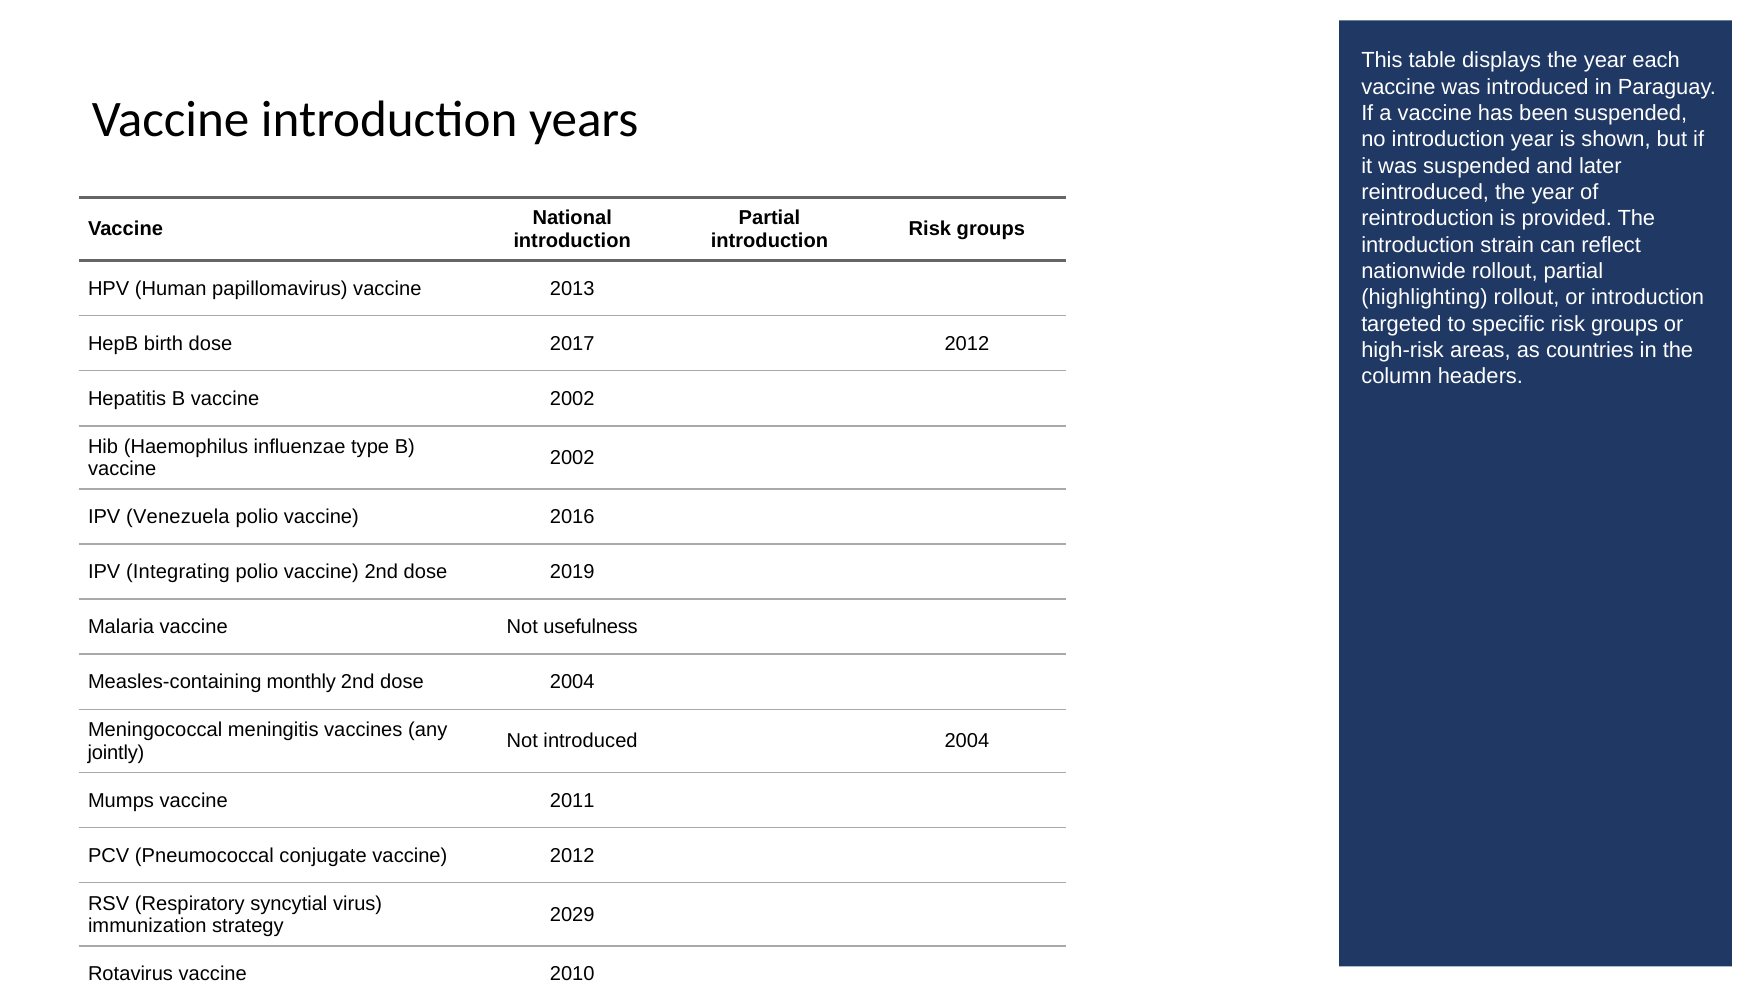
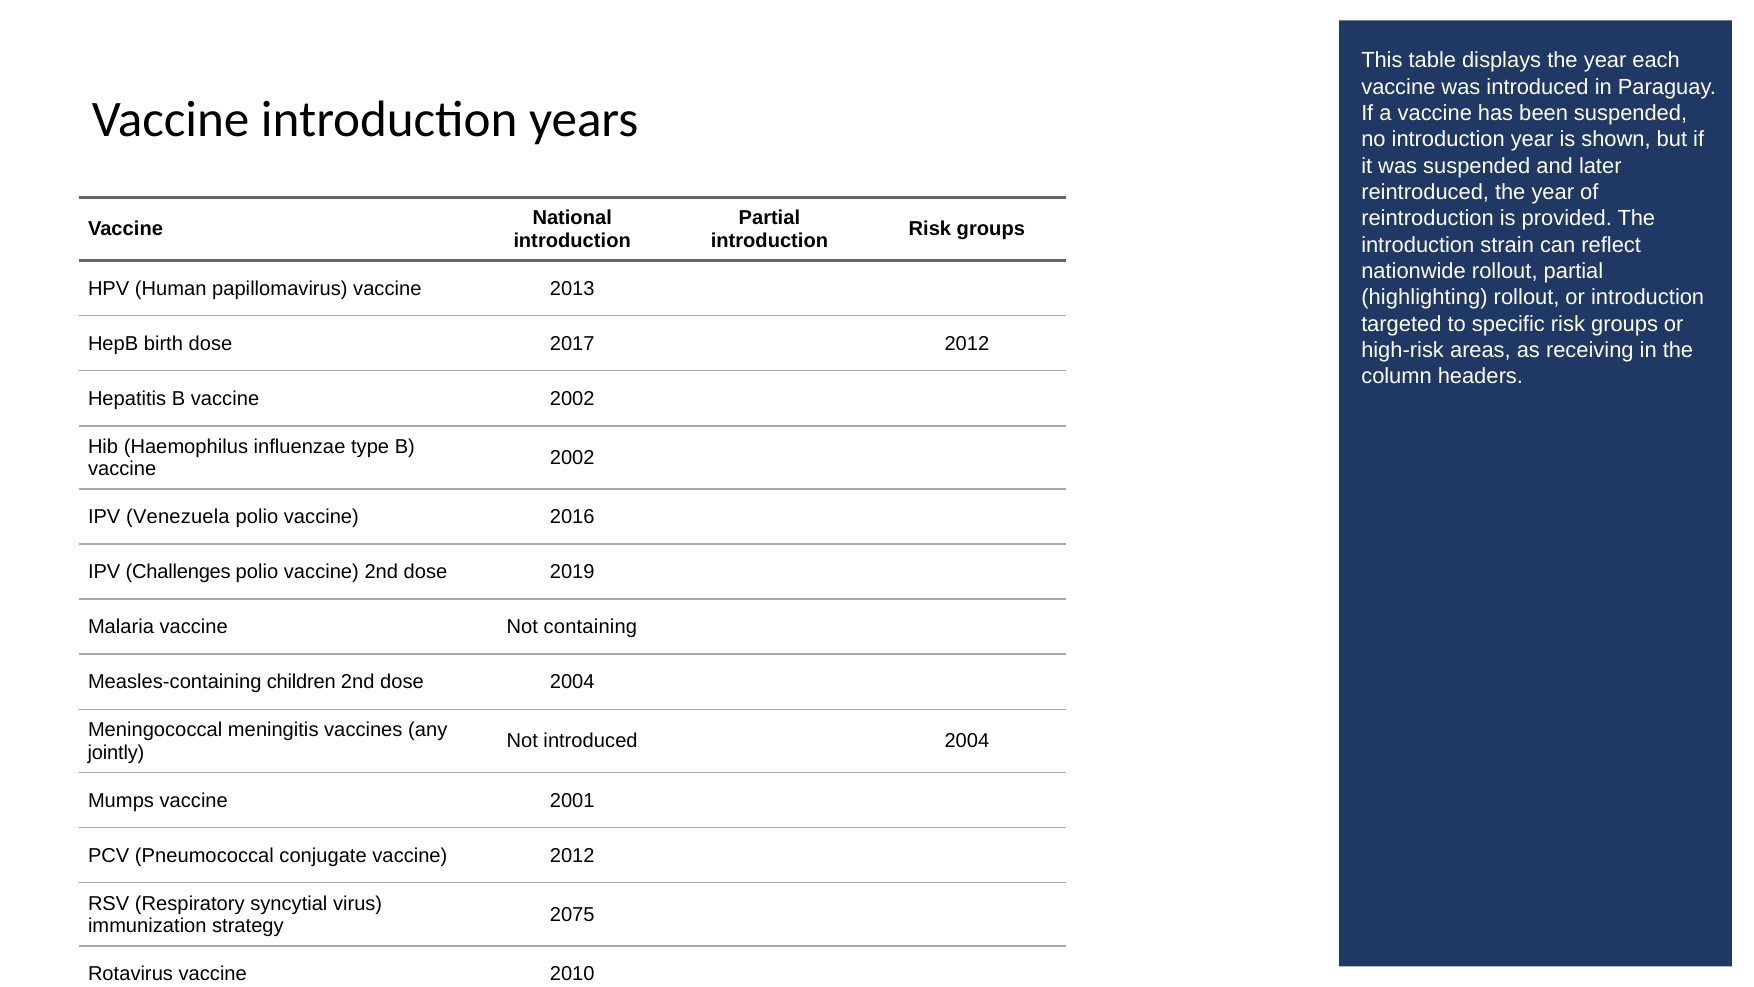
countries: countries -> receiving
Integrating: Integrating -> Challenges
usefulness: usefulness -> containing
monthly: monthly -> children
2011: 2011 -> 2001
2029: 2029 -> 2075
